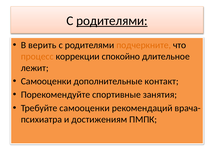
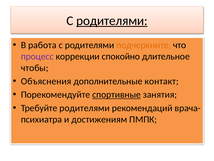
верить: верить -> работа
процесс colour: orange -> purple
лежит: лежит -> чтобы
Самооценки at (46, 81): Самооценки -> Объяснения
спортивные underline: none -> present
Требуйте самооценки: самооценки -> родителями
